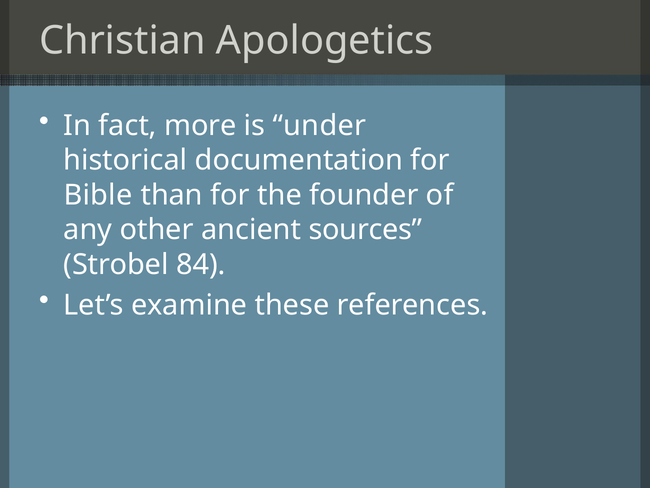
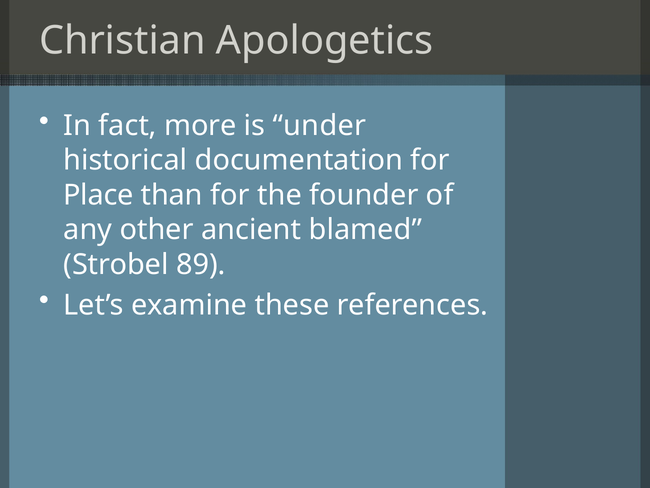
Bible: Bible -> Place
sources: sources -> blamed
84: 84 -> 89
